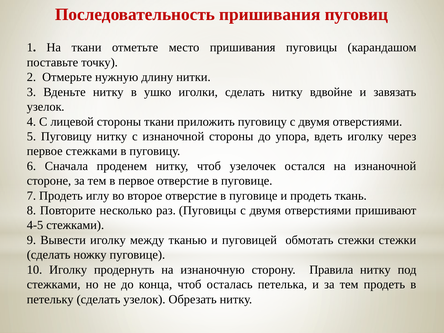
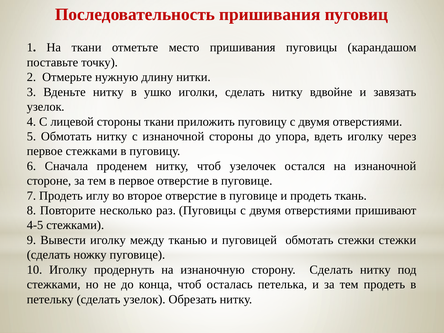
5 Пуговицу: Пуговицу -> Обмотать
сторону Правила: Правила -> Сделать
